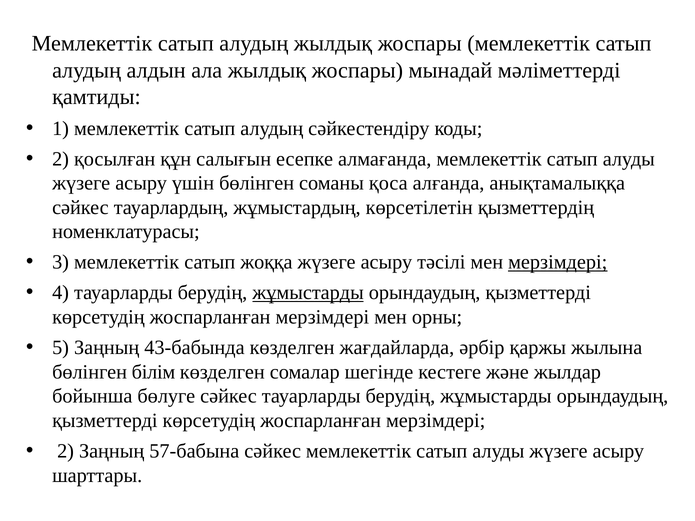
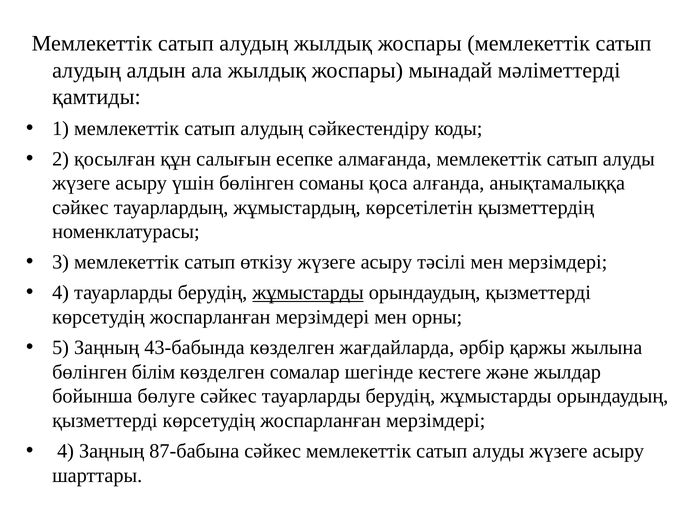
жоққа: жоққа -> өткізу
мерзімдері at (558, 262) underline: present -> none
2 at (66, 451): 2 -> 4
57-бабына: 57-бабына -> 87-бабына
